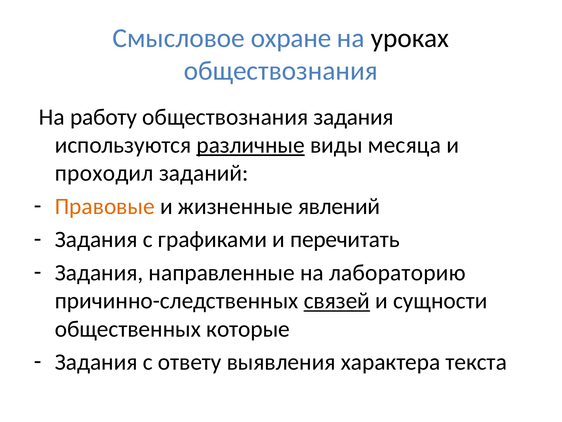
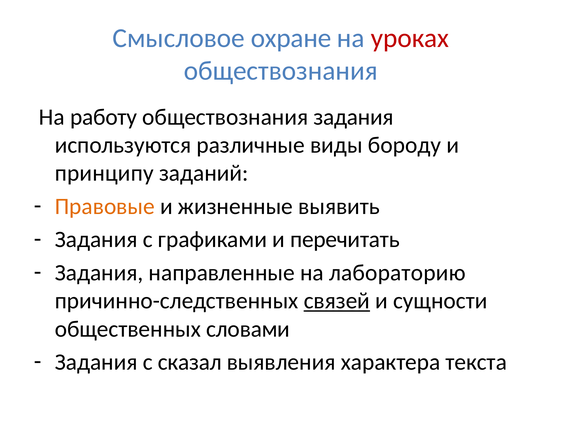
уроках colour: black -> red
различные underline: present -> none
месяца: месяца -> бороду
проходил: проходил -> принципу
явлений: явлений -> выявить
которые: которые -> словами
ответу: ответу -> сказал
